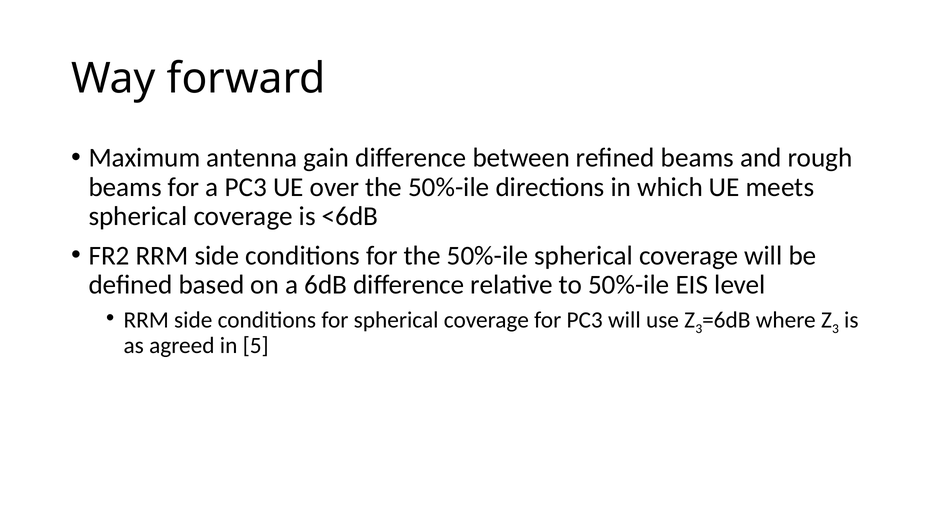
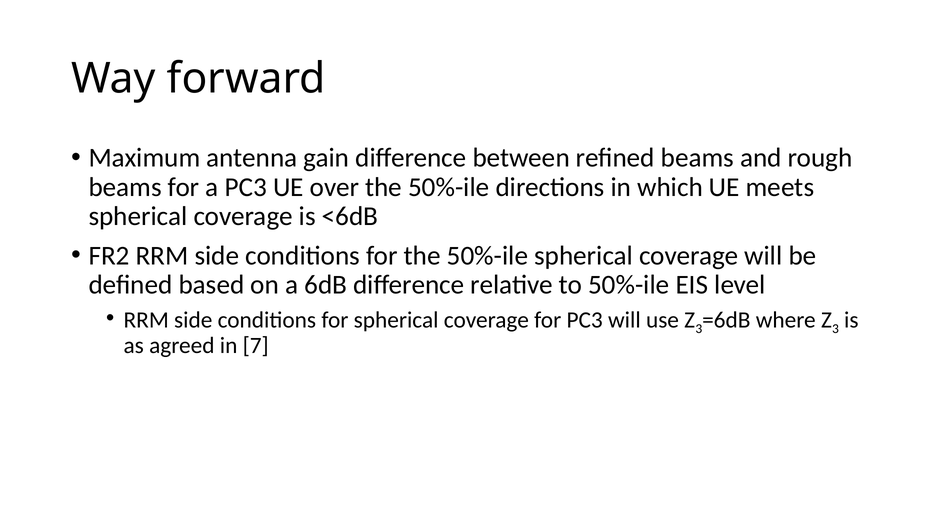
5: 5 -> 7
